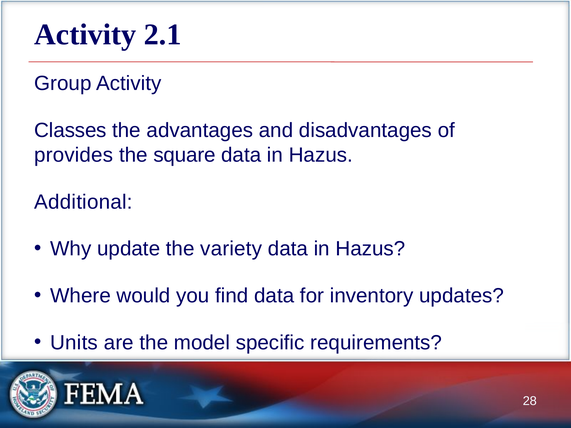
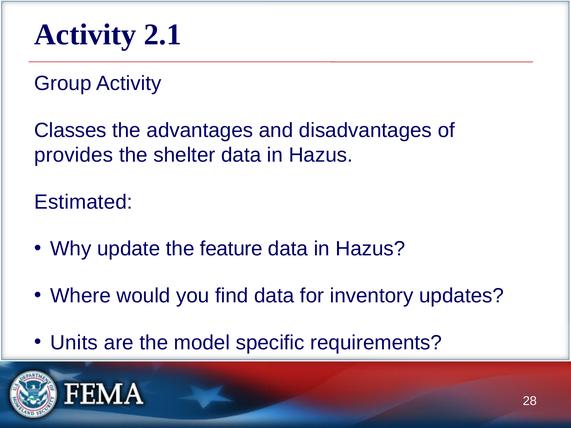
square: square -> shelter
Additional: Additional -> Estimated
variety: variety -> feature
